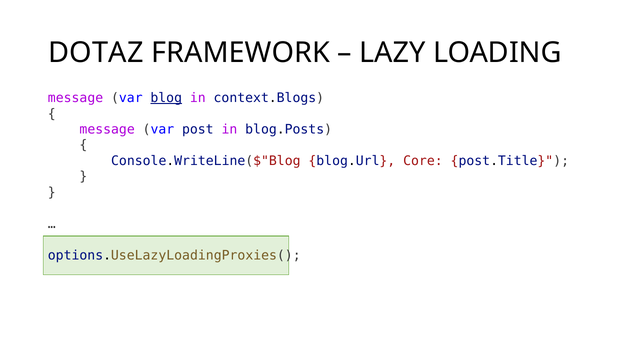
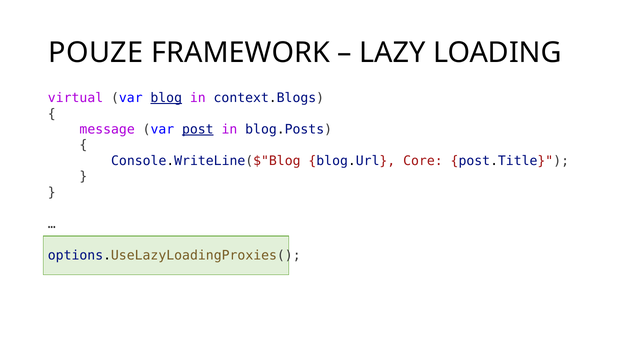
DOTAZ: DOTAZ -> POUZE
message at (76, 98): message -> virtual
post underline: none -> present
